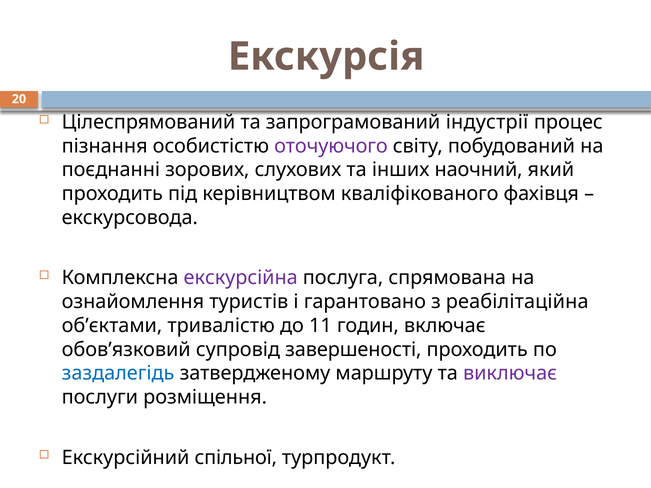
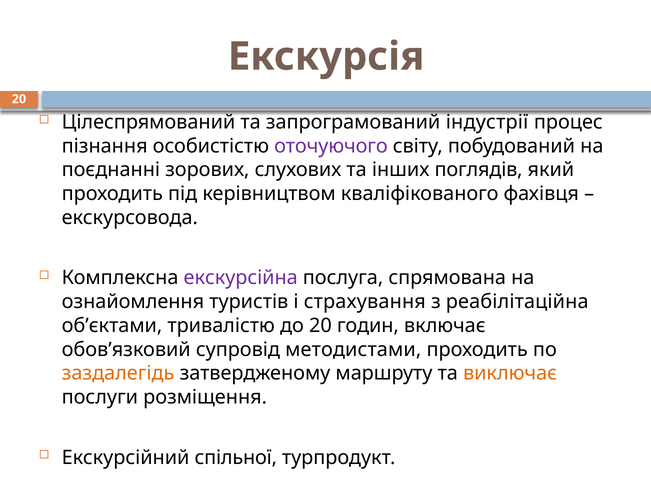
наочний: наочний -> поглядів
гарантовано: гарантовано -> страхування
до 11: 11 -> 20
завершеності: завершеності -> методистами
заздалегідь colour: blue -> orange
виключає colour: purple -> orange
